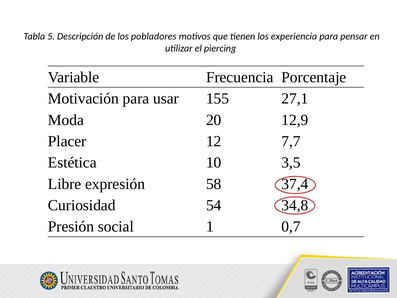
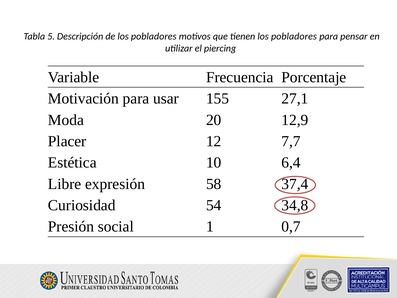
tienen los experiencia: experiencia -> pobladores
3,5: 3,5 -> 6,4
